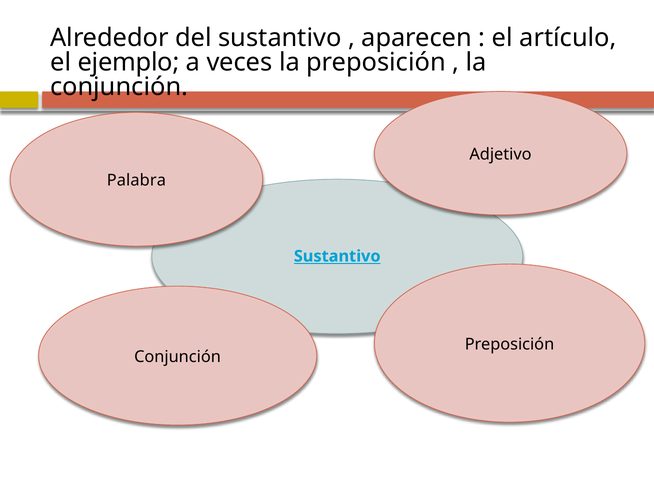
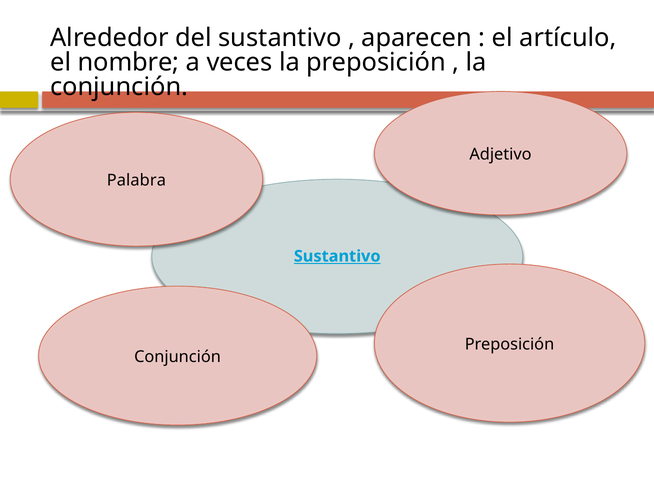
ejemplo: ejemplo -> nombre
